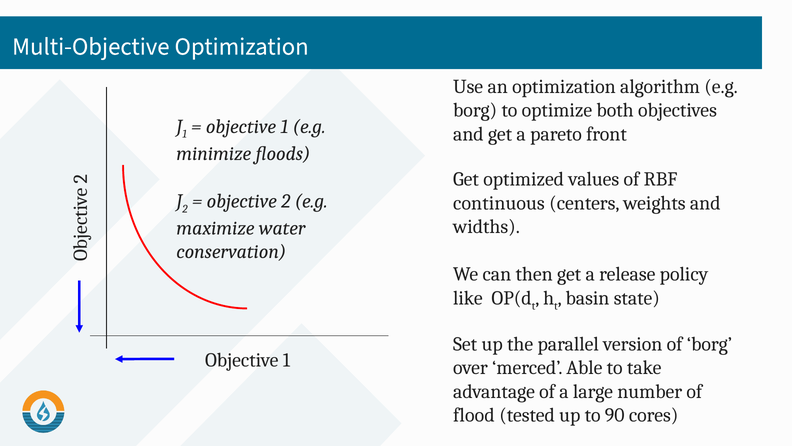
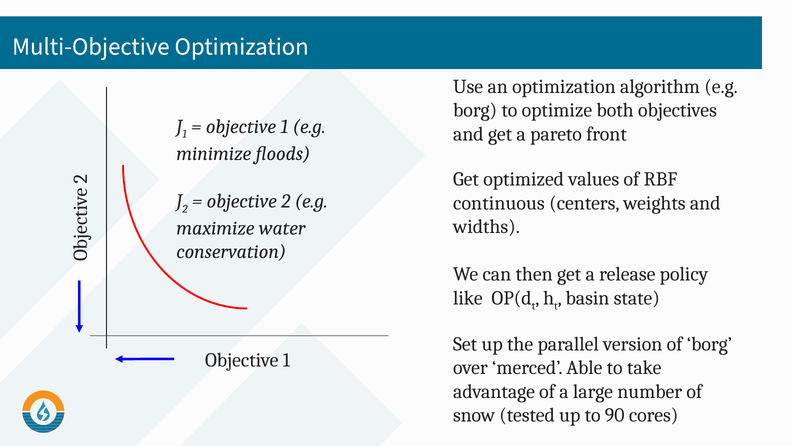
flood: flood -> snow
